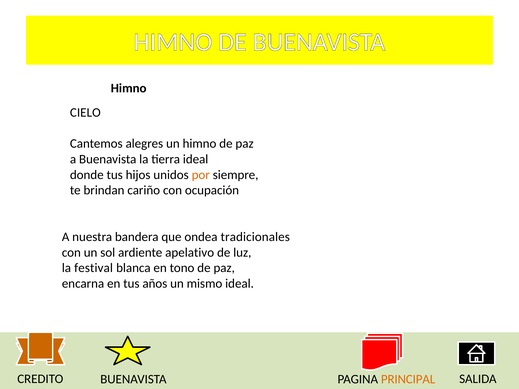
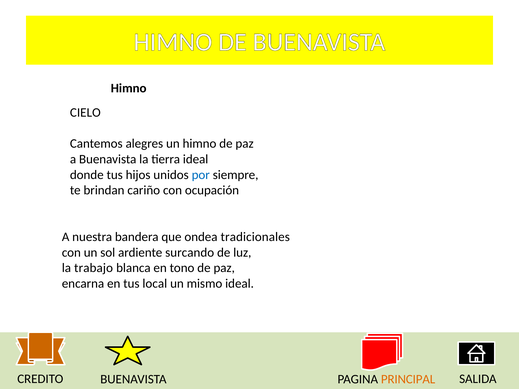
por colour: orange -> blue
apelativo: apelativo -> surcando
festival: festival -> trabajo
años: años -> local
